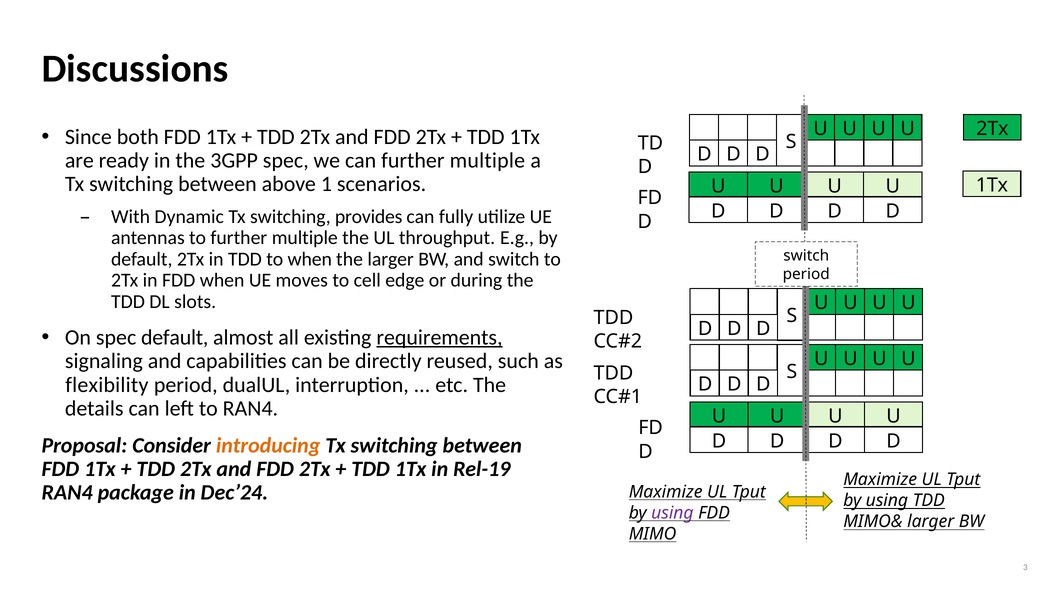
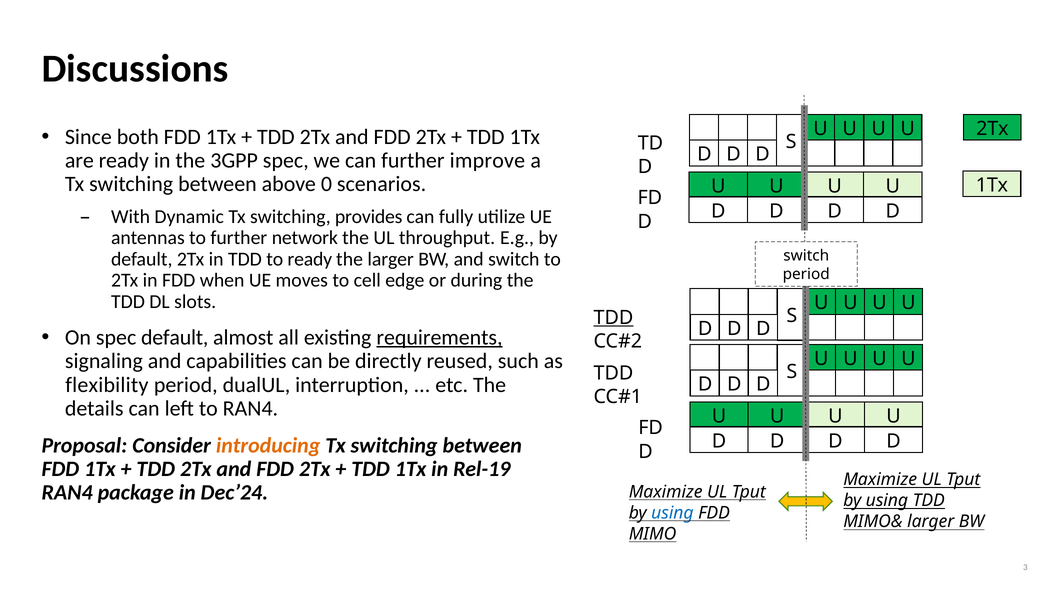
can further multiple: multiple -> improve
1: 1 -> 0
to further multiple: multiple -> network
to when: when -> ready
TDD at (613, 318) underline: none -> present
using at (672, 513) colour: purple -> blue
